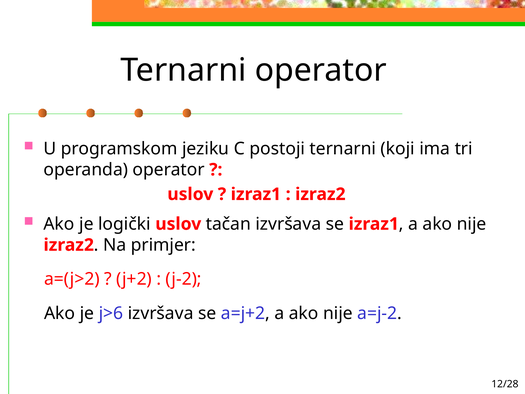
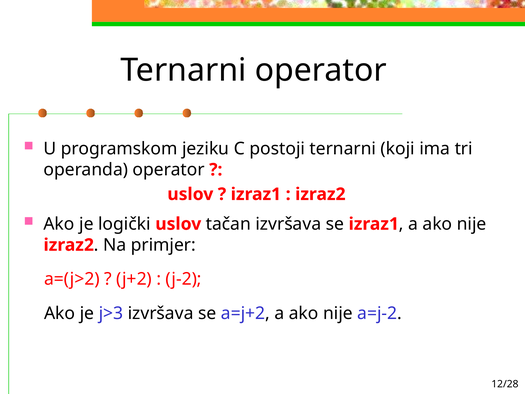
j>6: j>6 -> j>3
